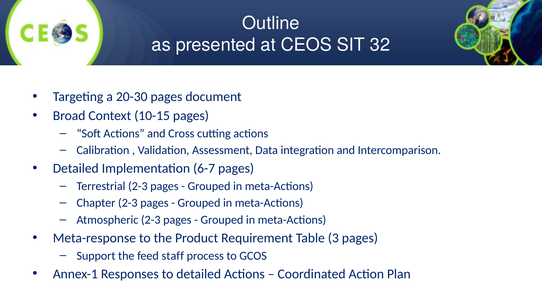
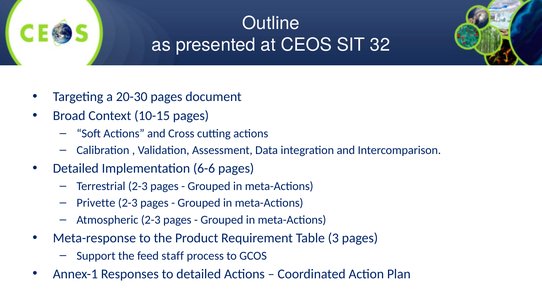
6-7: 6-7 -> 6-6
Chapter: Chapter -> Privette
